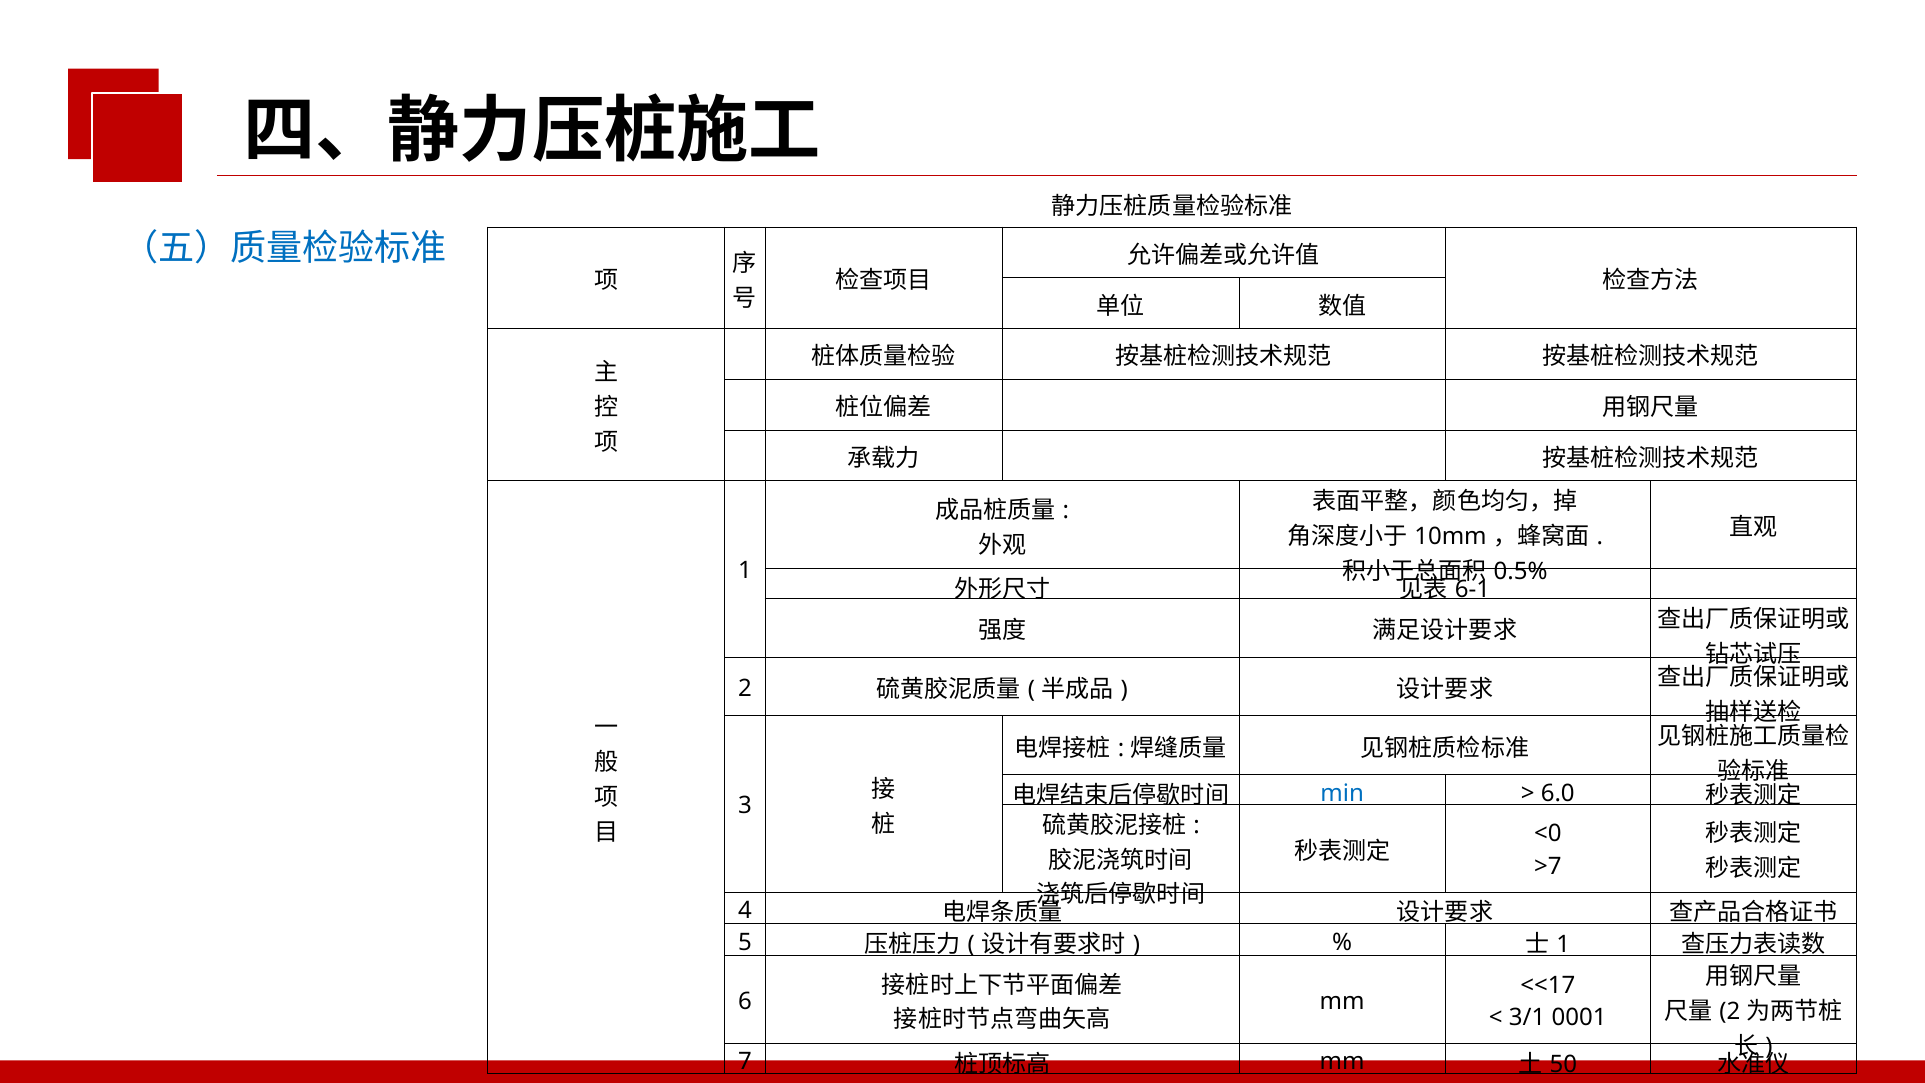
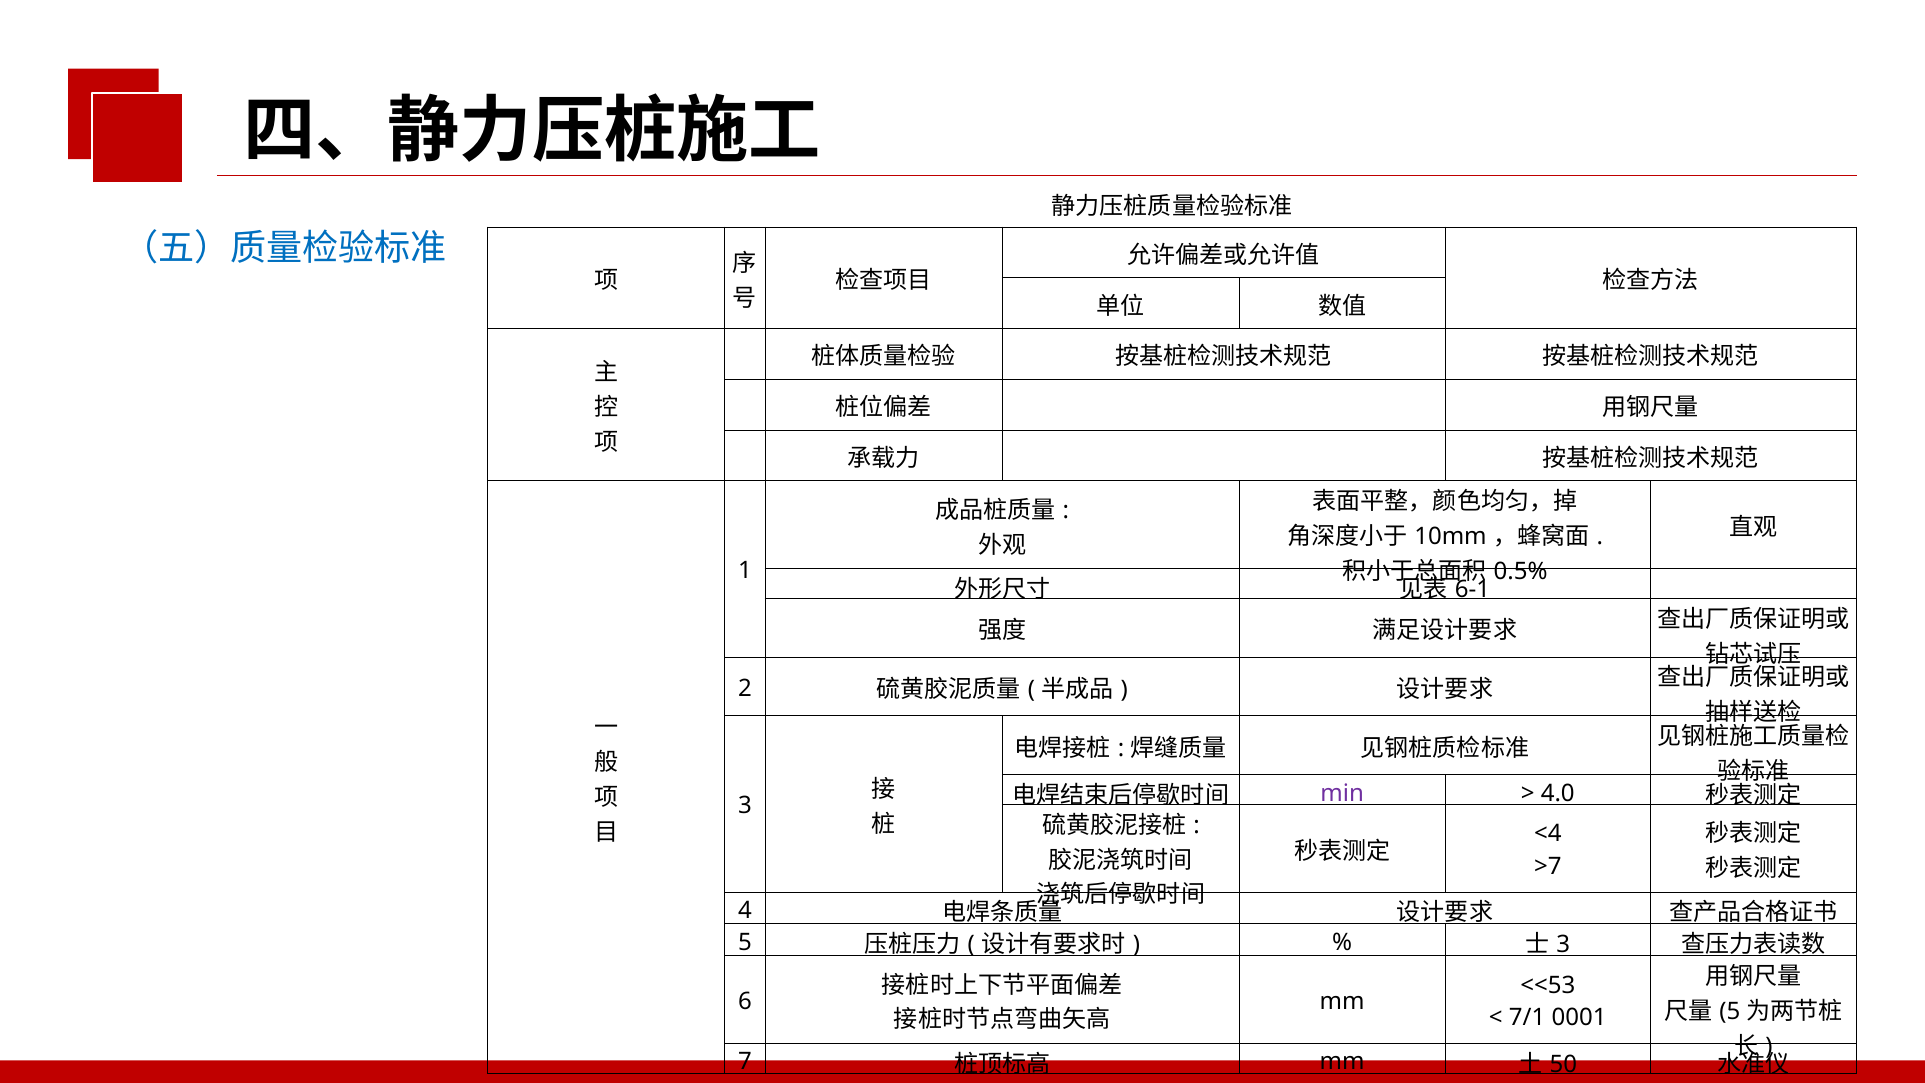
min colour: blue -> purple
6.0: 6.0 -> 4.0
<0: <0 -> <4
1 at (1563, 945): 1 -> 3
<<17: <<17 -> <<53
2 at (1730, 1011): 2 -> 5
3/1: 3/1 -> 7/1
